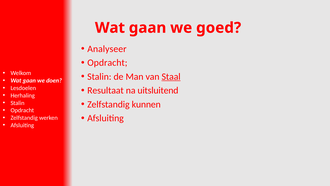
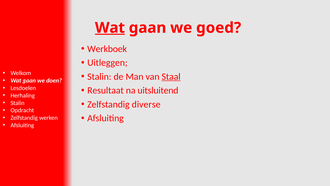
Wat at (110, 28) underline: none -> present
Analyseer: Analyseer -> Werkboek
Opdracht at (107, 63): Opdracht -> Uitleggen
kunnen: kunnen -> diverse
